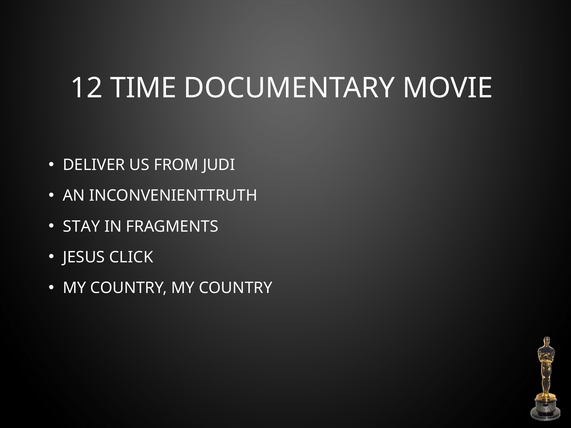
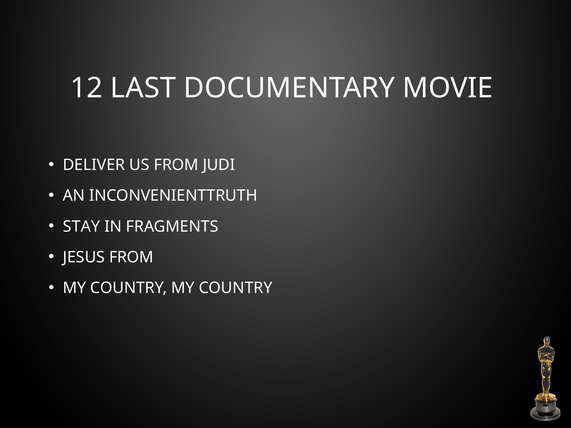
TIME: TIME -> LAST
JESUS CLICK: CLICK -> FROM
